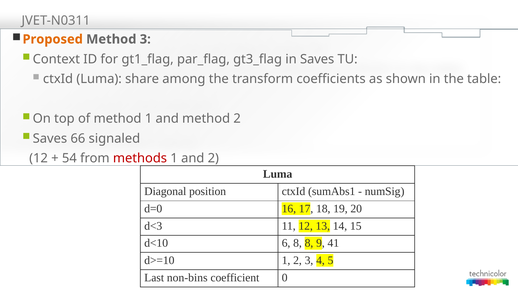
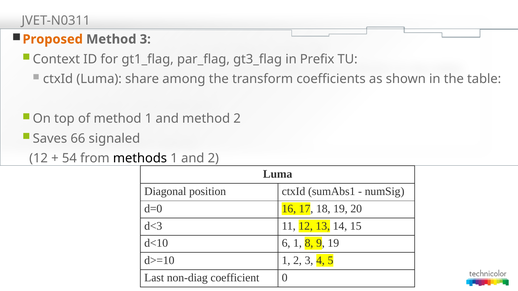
in Saves: Saves -> Prefix
methods colour: red -> black
6 8: 8 -> 1
9 41: 41 -> 19
non-bins: non-bins -> non-diag
